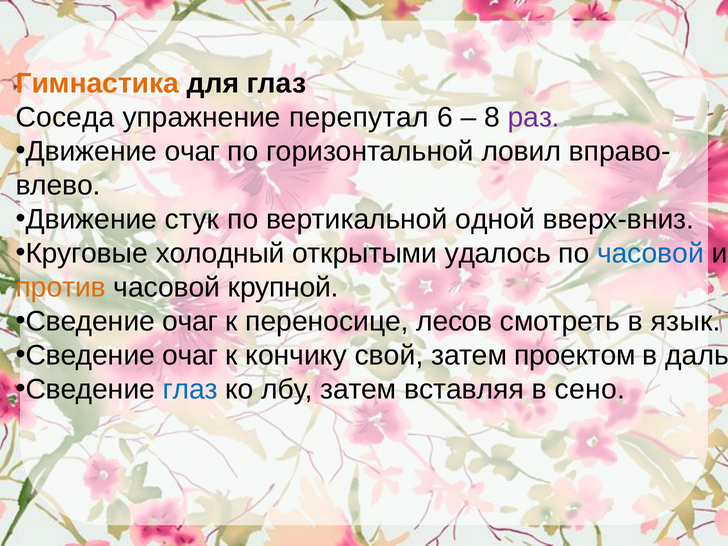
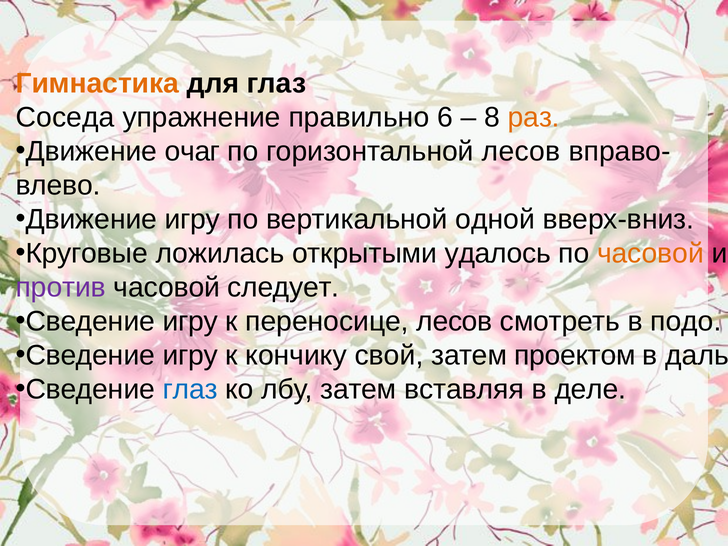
перепутал: перепутал -> правильно
раз colour: purple -> orange
горизонтальной ловил: ловил -> лесов
Движение стук: стук -> игру
холодный: холодный -> ложилась
часовой at (650, 253) colour: blue -> orange
против colour: orange -> purple
крупной: крупной -> следует
очаг at (190, 321): очаг -> игру
язык: язык -> подо
очаг at (190, 355): очаг -> игру
сено: сено -> деле
